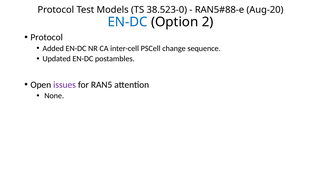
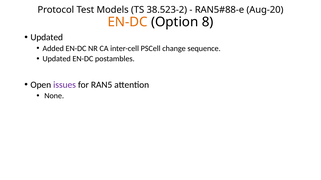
38.523-0: 38.523-0 -> 38.523-2
EN-DC at (128, 22) colour: blue -> orange
2: 2 -> 8
Protocol at (47, 38): Protocol -> Updated
